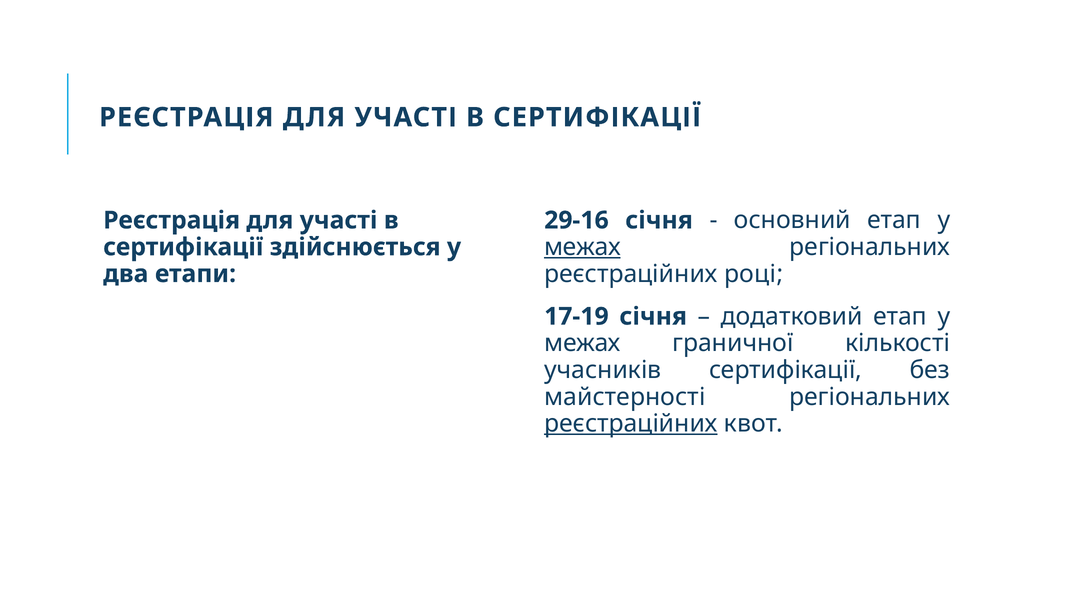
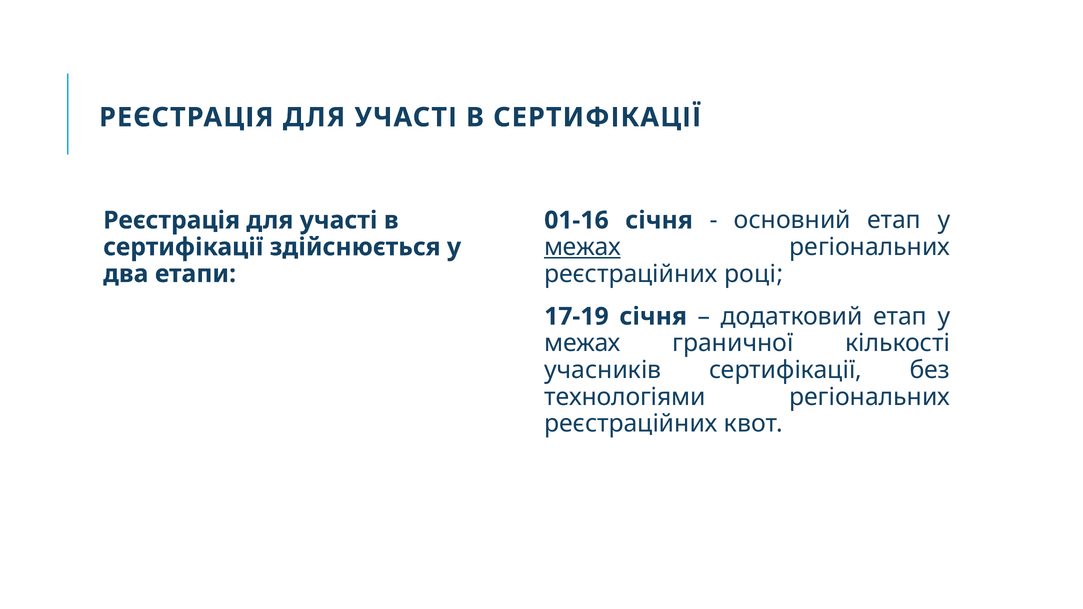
29-16: 29-16 -> 01-16
майстерності: майстерності -> технологіями
реєстраційних at (631, 424) underline: present -> none
